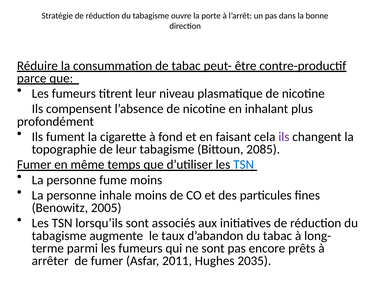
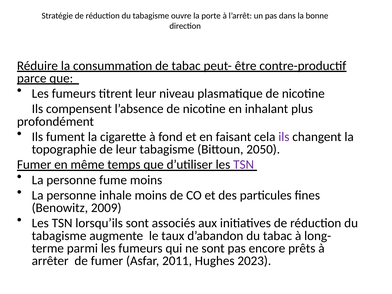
2085: 2085 -> 2050
TSN at (244, 165) colour: blue -> purple
2005: 2005 -> 2009
2035: 2035 -> 2023
